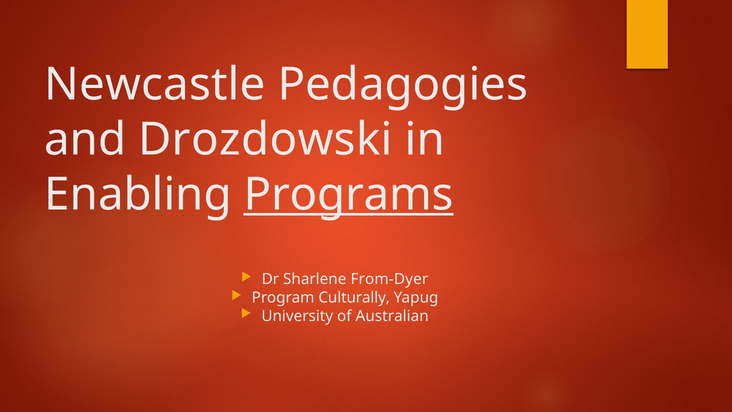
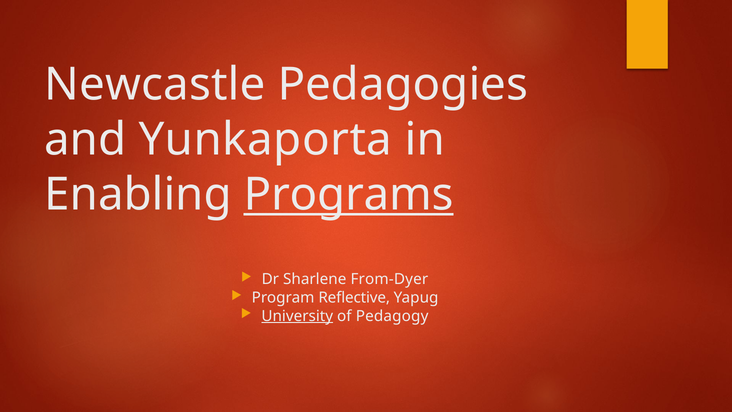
Drozdowski: Drozdowski -> Yunkaporta
Culturally: Culturally -> Reflective
University underline: none -> present
Australian: Australian -> Pedagogy
